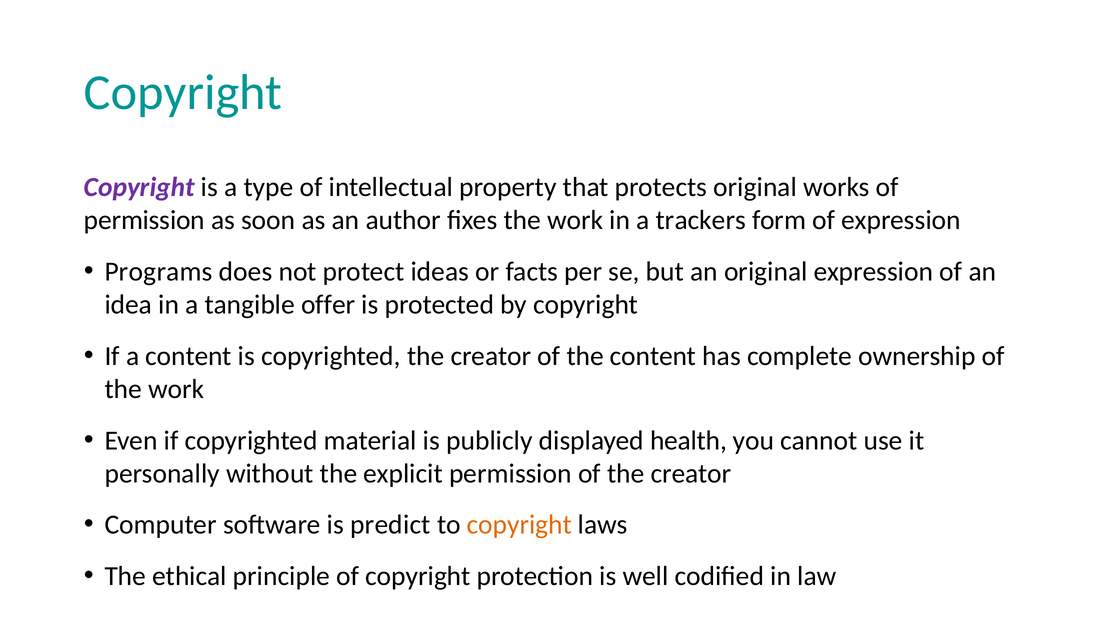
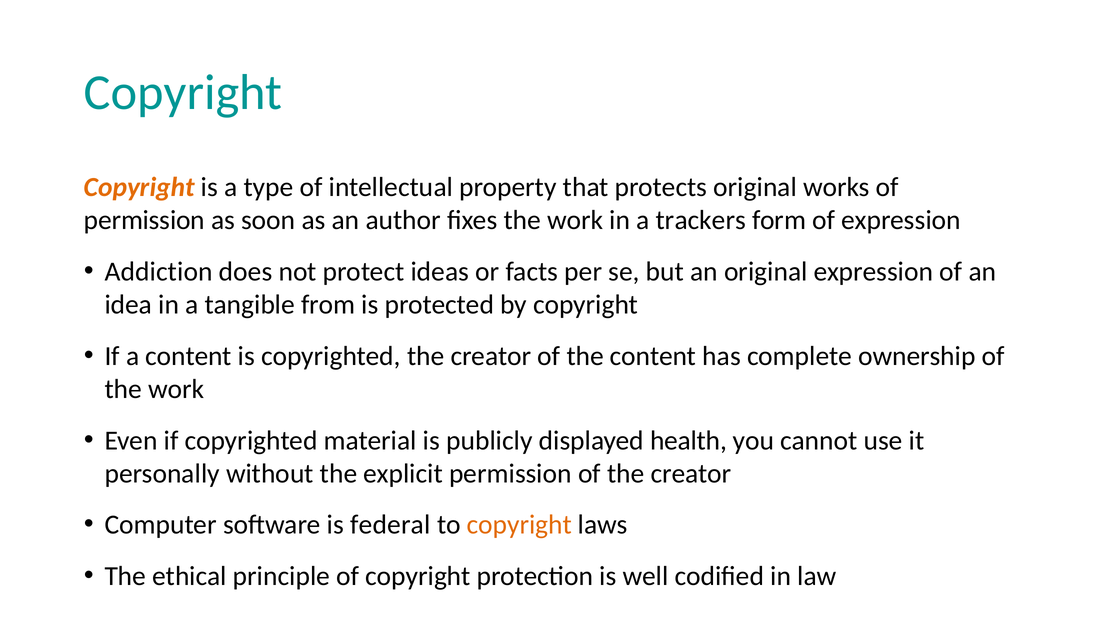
Copyright at (139, 187) colour: purple -> orange
Programs: Programs -> Addiction
offer: offer -> from
predict: predict -> federal
